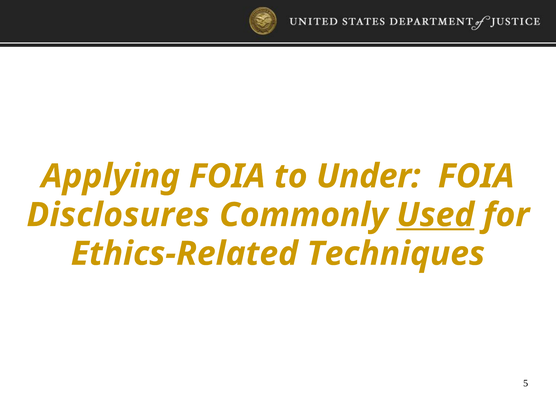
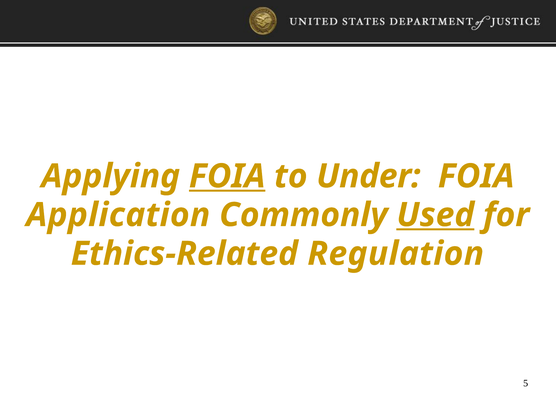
FOIA at (227, 176) underline: none -> present
Disclosures: Disclosures -> Application
Techniques: Techniques -> Regulation
